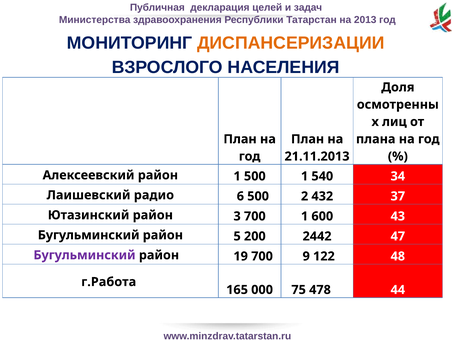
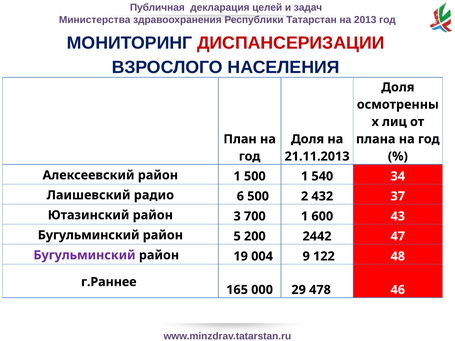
ДИСПАНСЕРИЗАЦИИ colour: orange -> red
План at (308, 139): План -> Доля
119 700: 700 -> 004
г.Работа: г.Работа -> г.Раннее
75: 75 -> 29
44: 44 -> 46
